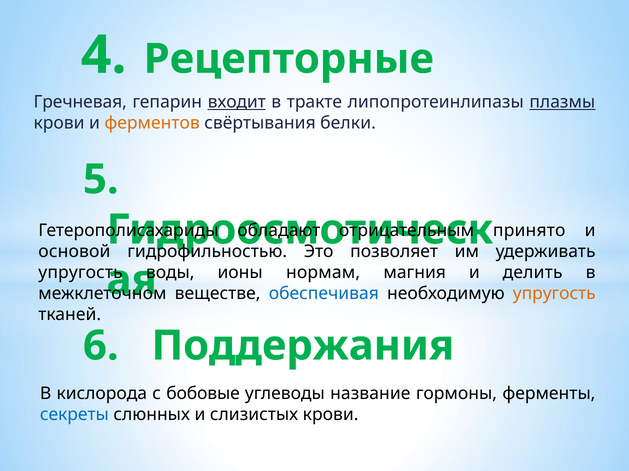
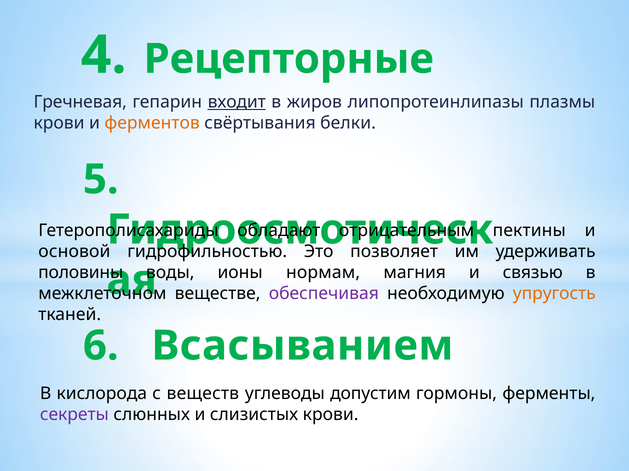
тракте: тракте -> жиров
плазмы underline: present -> none
принято: принято -> пектины
упругость at (81, 273): упругость -> половины
делить: делить -> связью
обеспечивая colour: blue -> purple
Поддержания: Поддержания -> Всасыванием
бобовые: бобовые -> веществ
название: название -> допустим
секреты colour: blue -> purple
